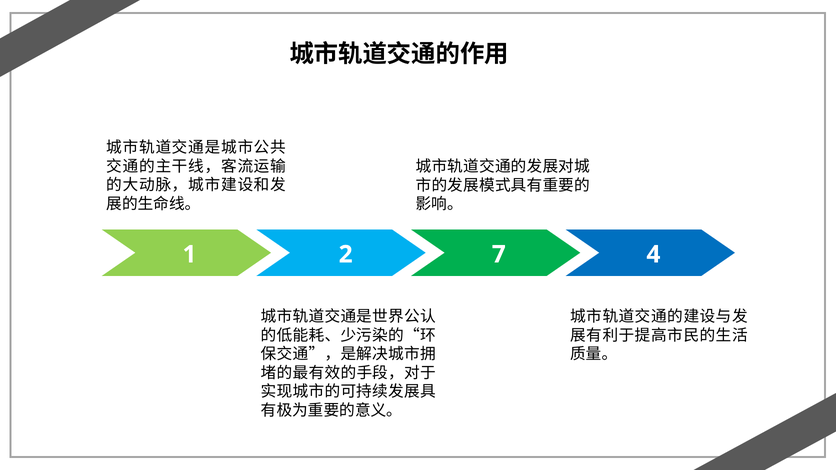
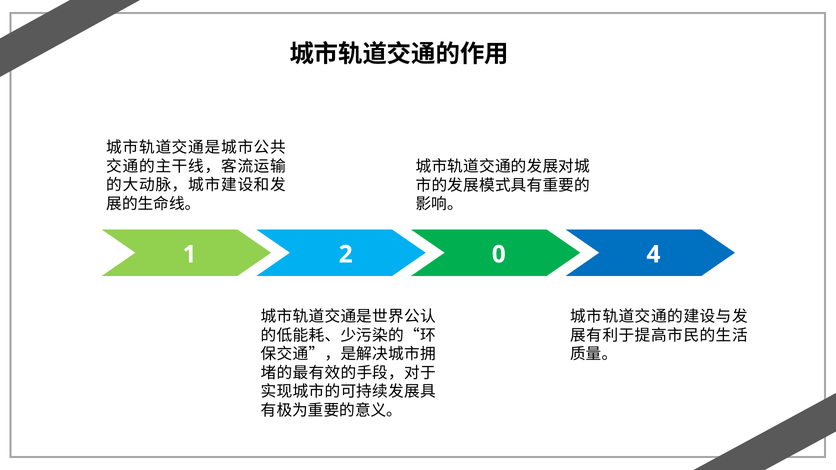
7: 7 -> 0
